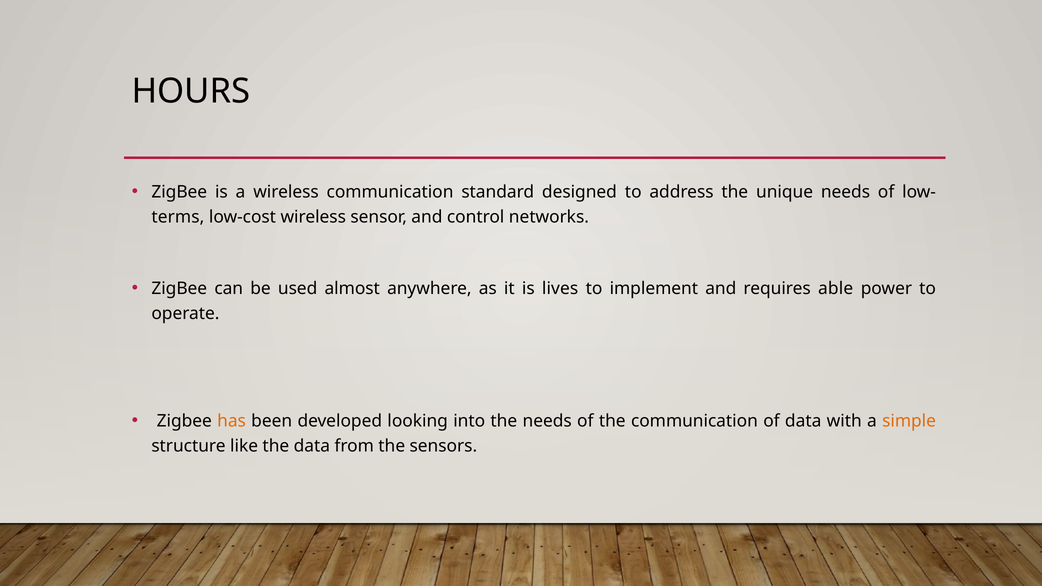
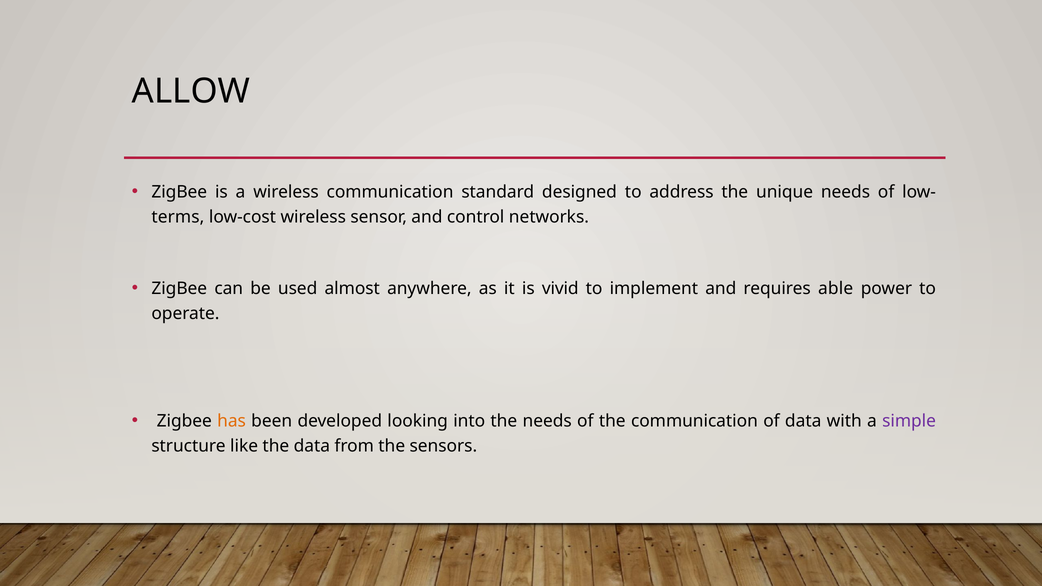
HOURS: HOURS -> ALLOW
lives: lives -> vivid
simple colour: orange -> purple
